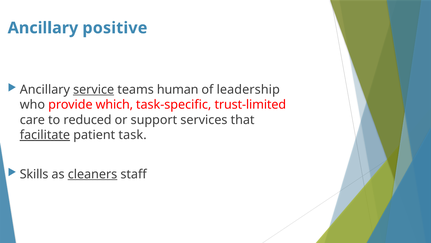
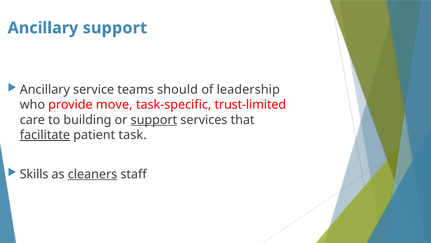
Ancillary positive: positive -> support
service underline: present -> none
human: human -> should
which: which -> move
reduced: reduced -> building
support at (154, 120) underline: none -> present
